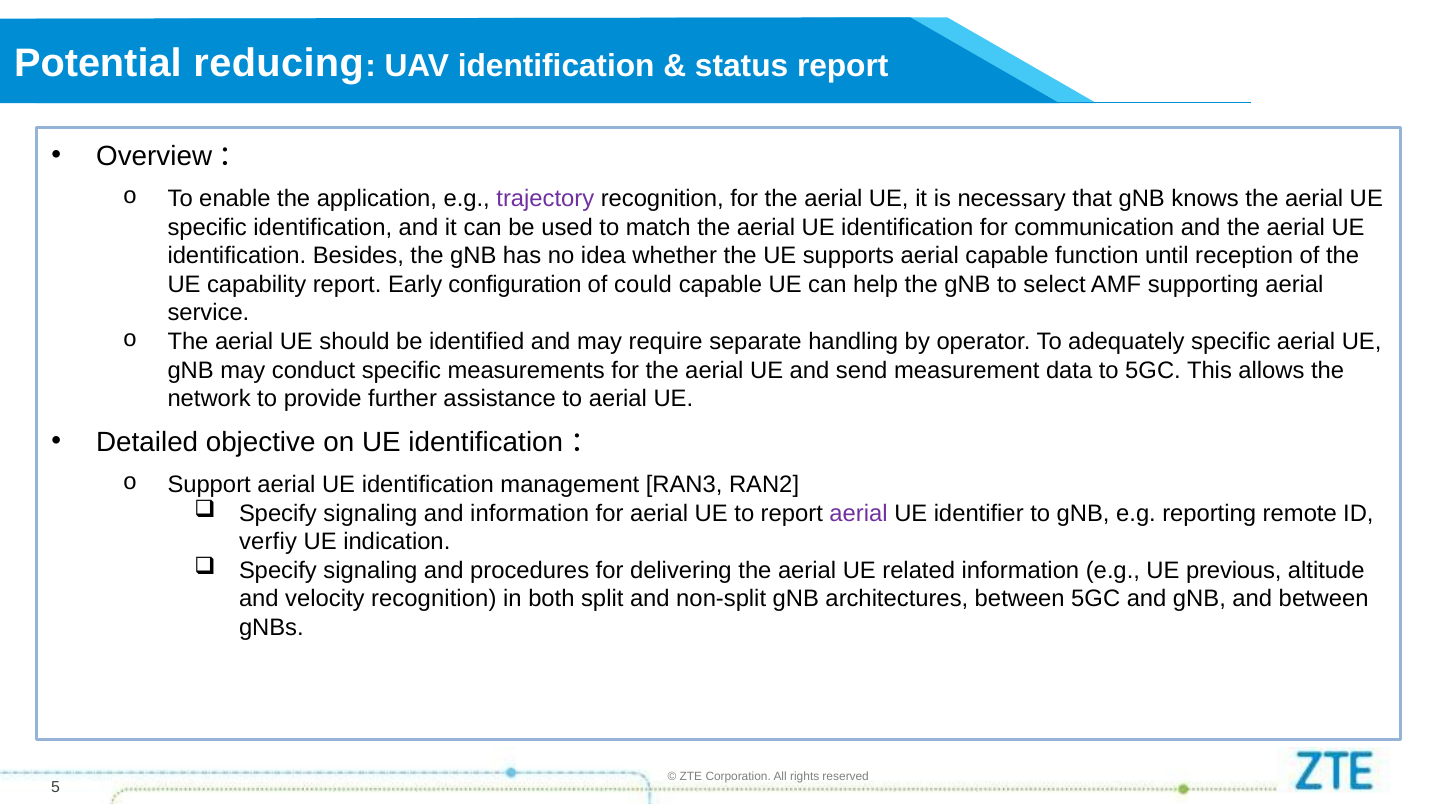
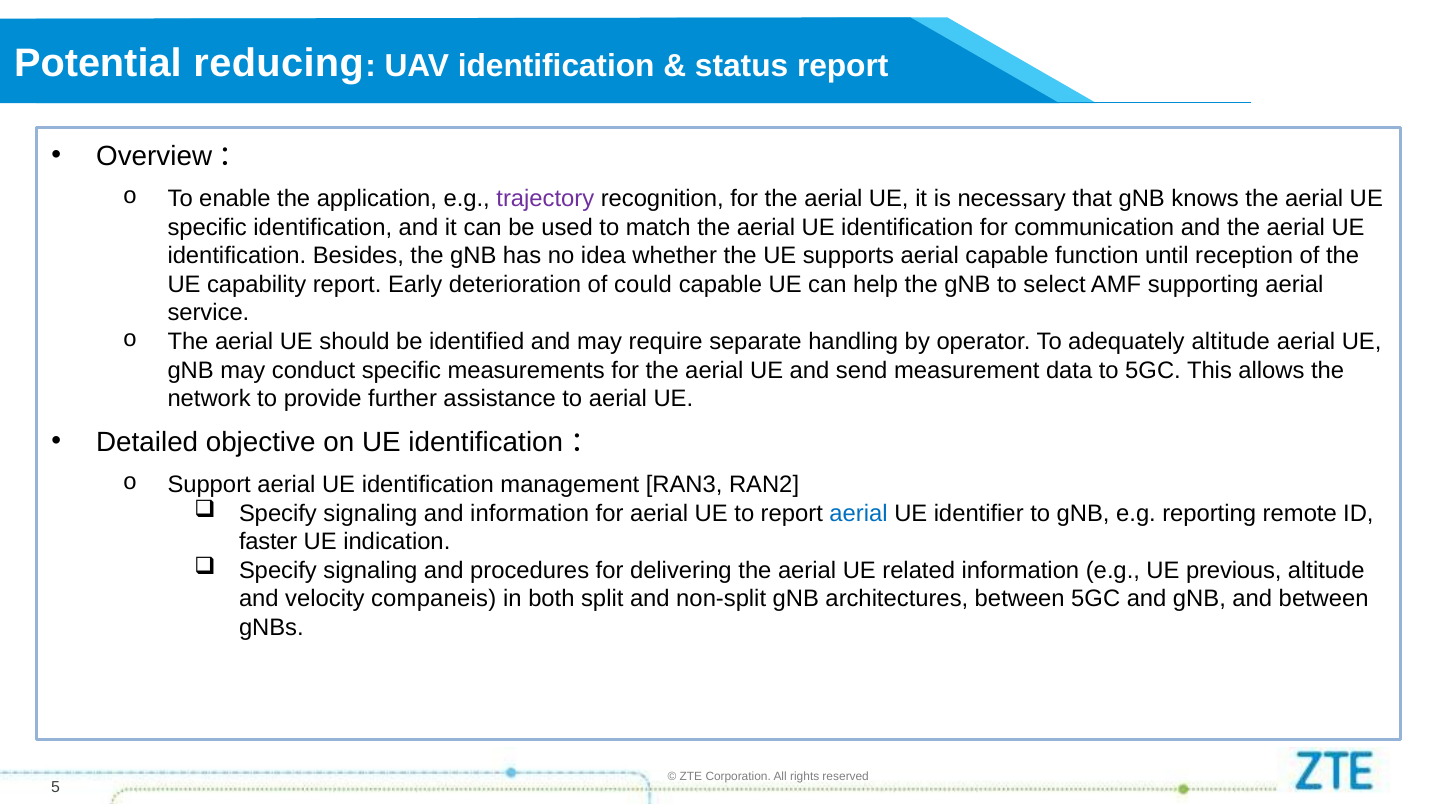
configuration: configuration -> deterioration
adequately specific: specific -> altitude
aerial at (859, 513) colour: purple -> blue
verfiy: verfiy -> faster
velocity recognition: recognition -> companeis
